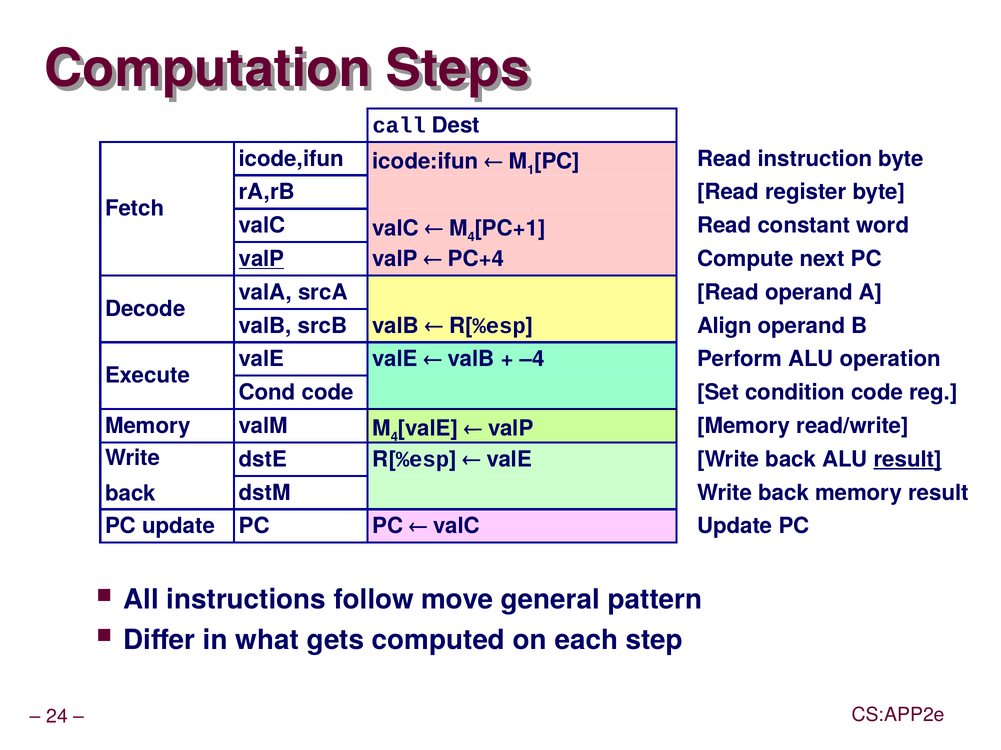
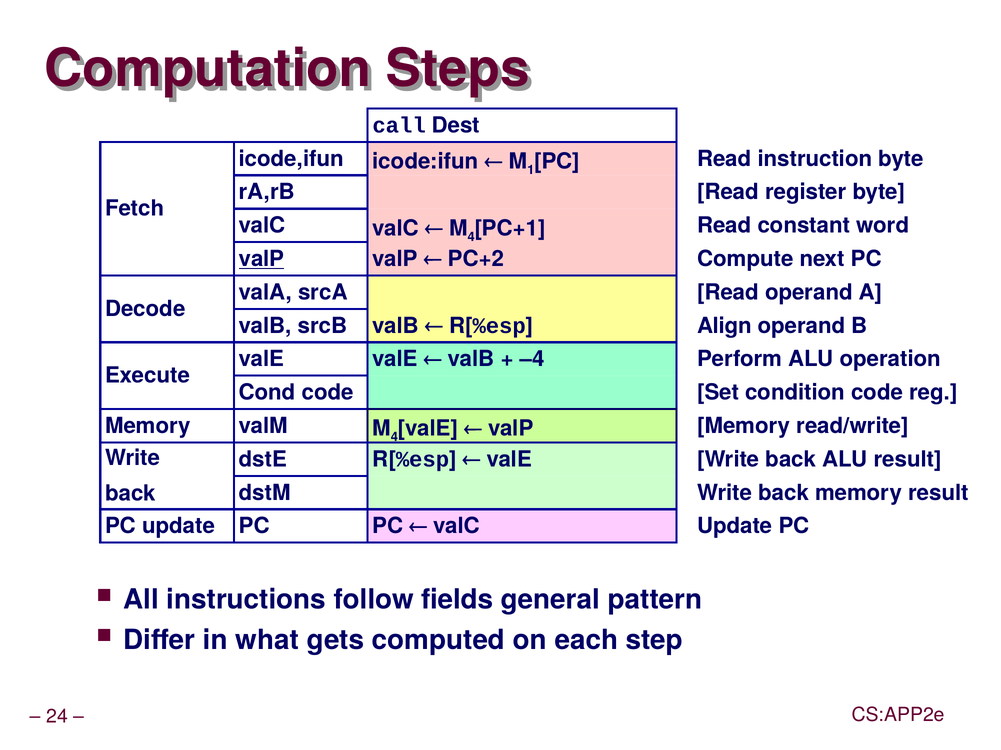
PC+4: PC+4 -> PC+2
result at (908, 460) underline: present -> none
move: move -> fields
